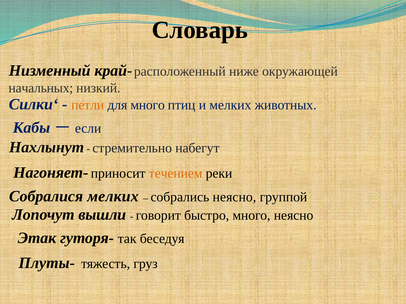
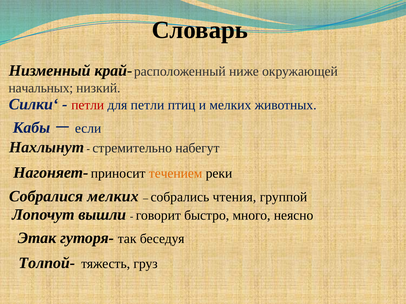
петли at (88, 105) colour: orange -> red
для много: много -> петли
собрались неясно: неясно -> чтения
Плуты-: Плуты- -> Толпой-
